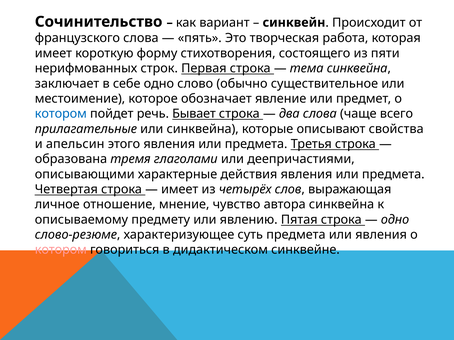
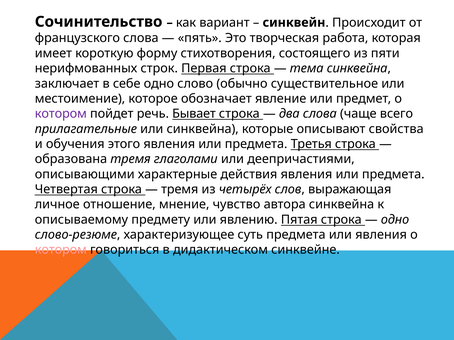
котором at (61, 114) colour: blue -> purple
апельсин: апельсин -> обучения
имеет at (180, 190): имеет -> тремя
